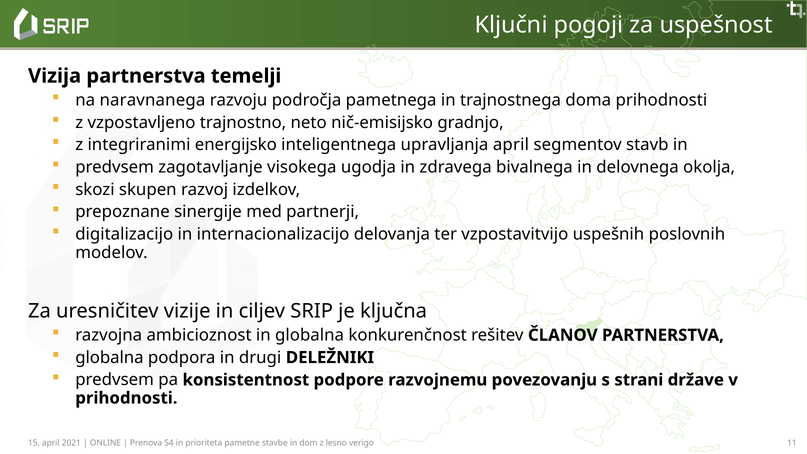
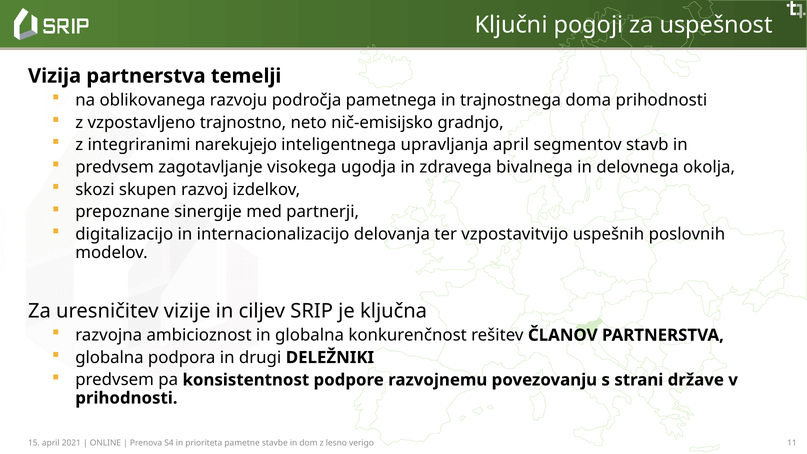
naravnanega: naravnanega -> oblikovanega
energijsko: energijsko -> narekujejo
